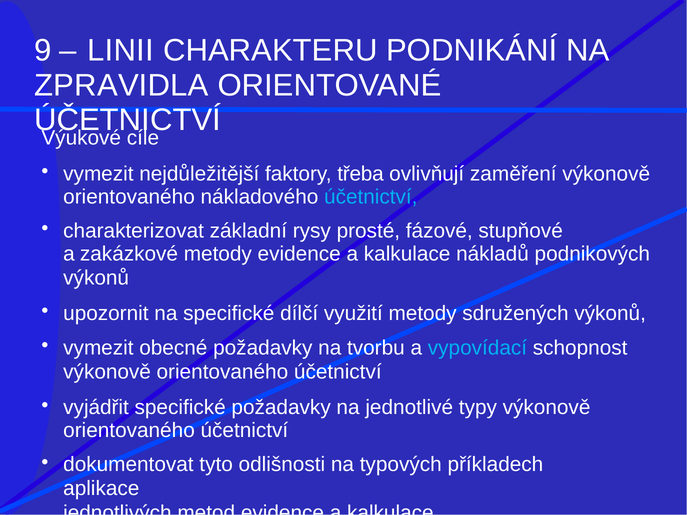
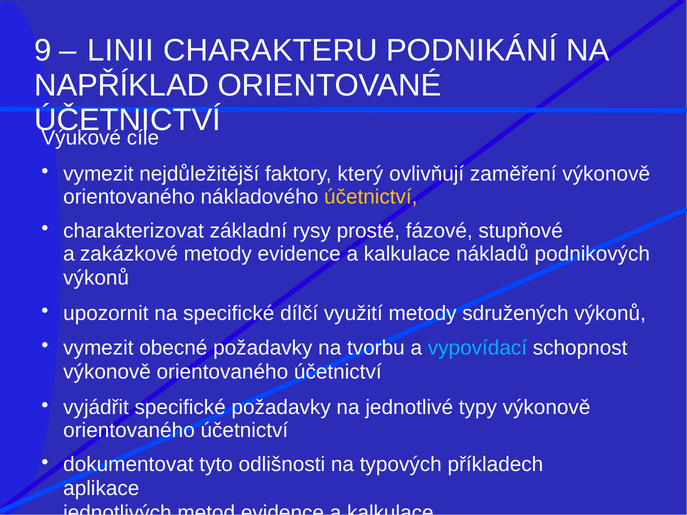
ZPRAVIDLA: ZPRAVIDLA -> NAPŘÍKLAD
třeba: třeba -> který
účetnictví at (371, 197) colour: light blue -> yellow
